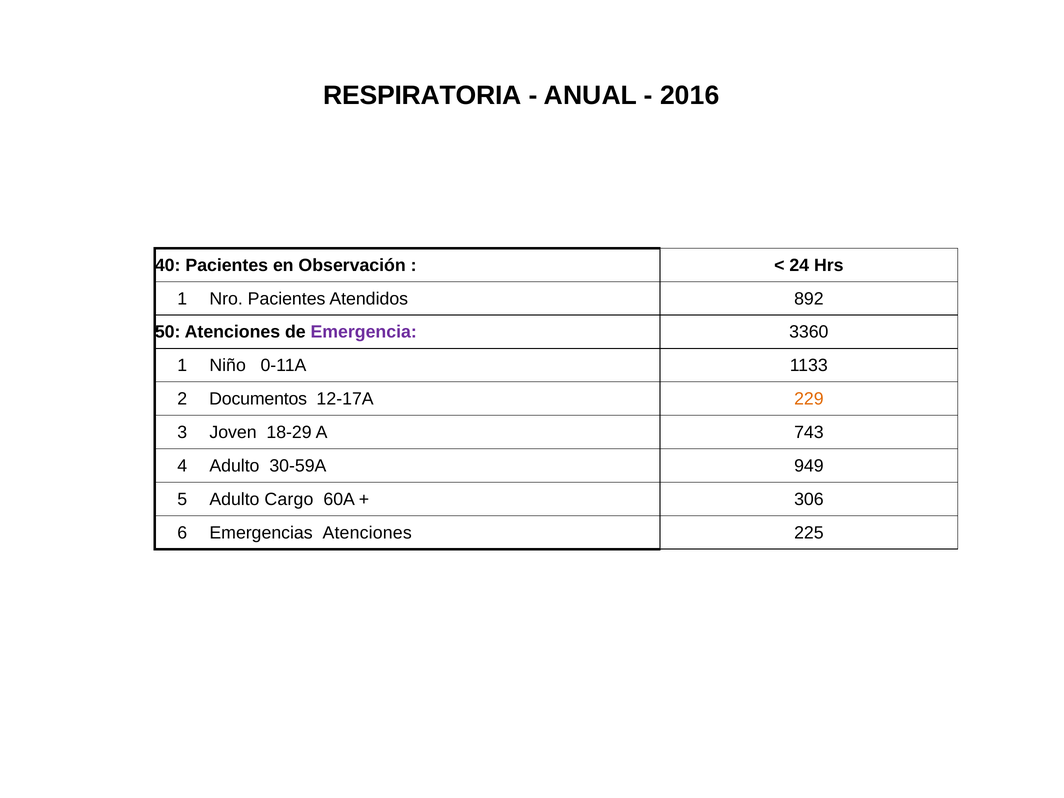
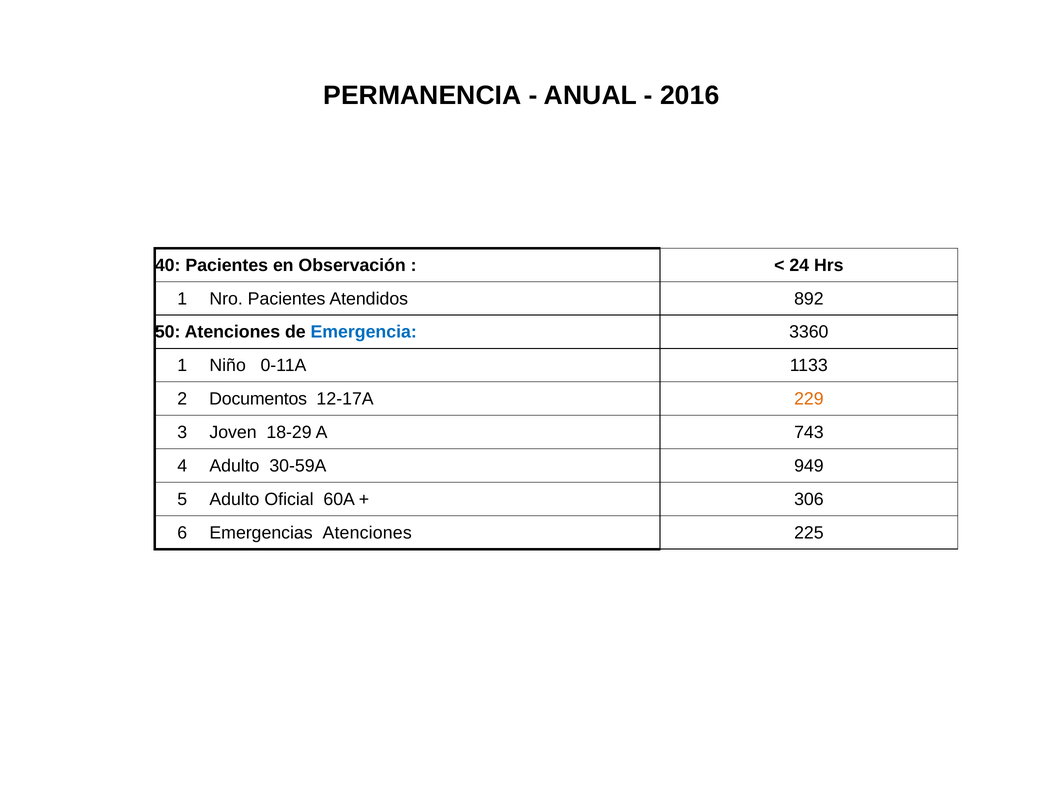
RESPIRATORIA: RESPIRATORIA -> PERMANENCIA
Emergencia colour: purple -> blue
Cargo: Cargo -> Oficial
